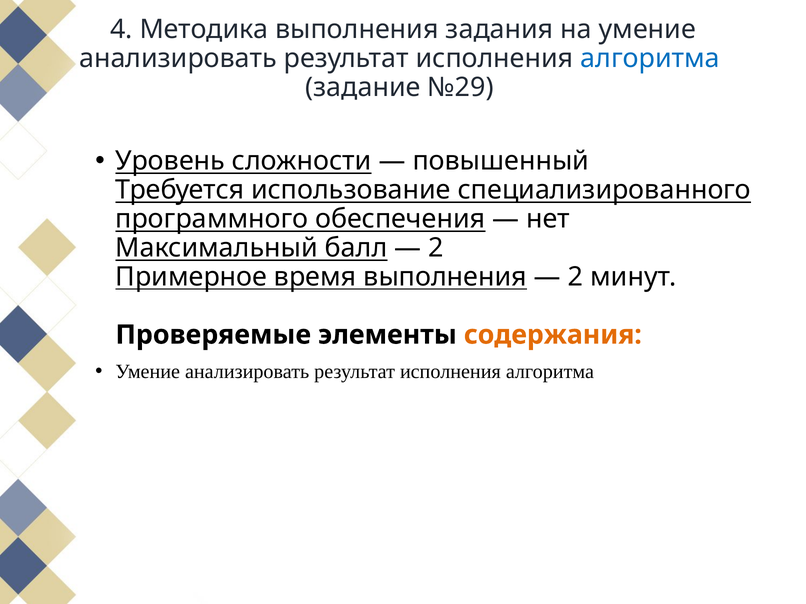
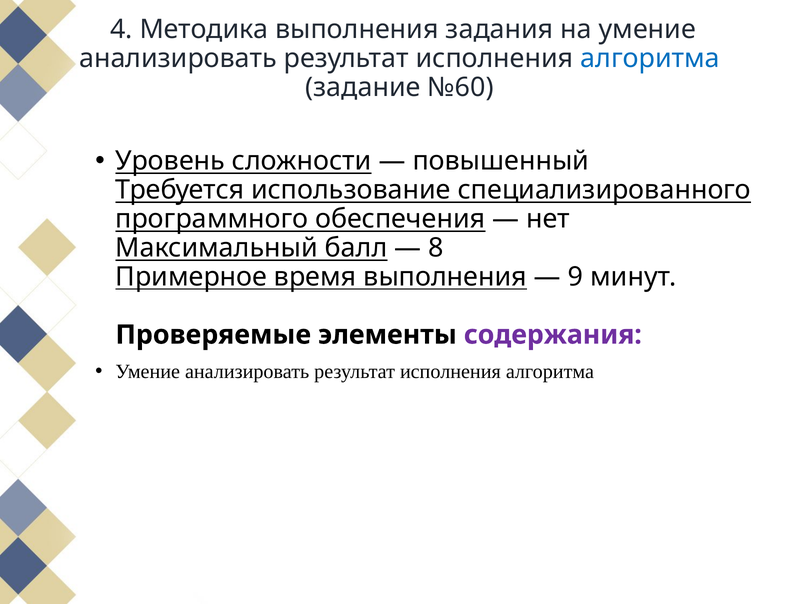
№29: №29 -> №60
2 at (436, 248): 2 -> 8
2 at (576, 277): 2 -> 9
содержания colour: orange -> purple
